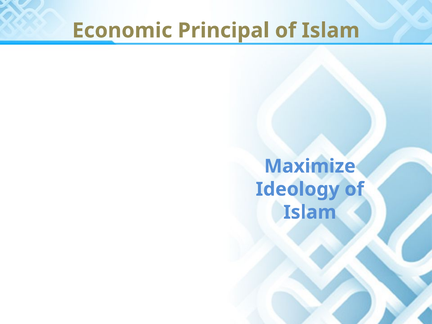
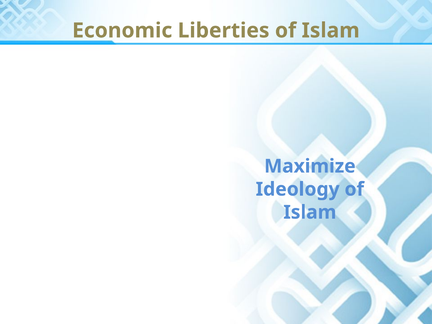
Principal: Principal -> Liberties
